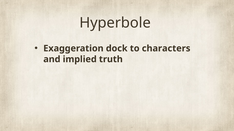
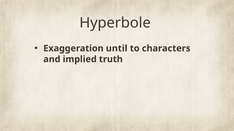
dock: dock -> until
